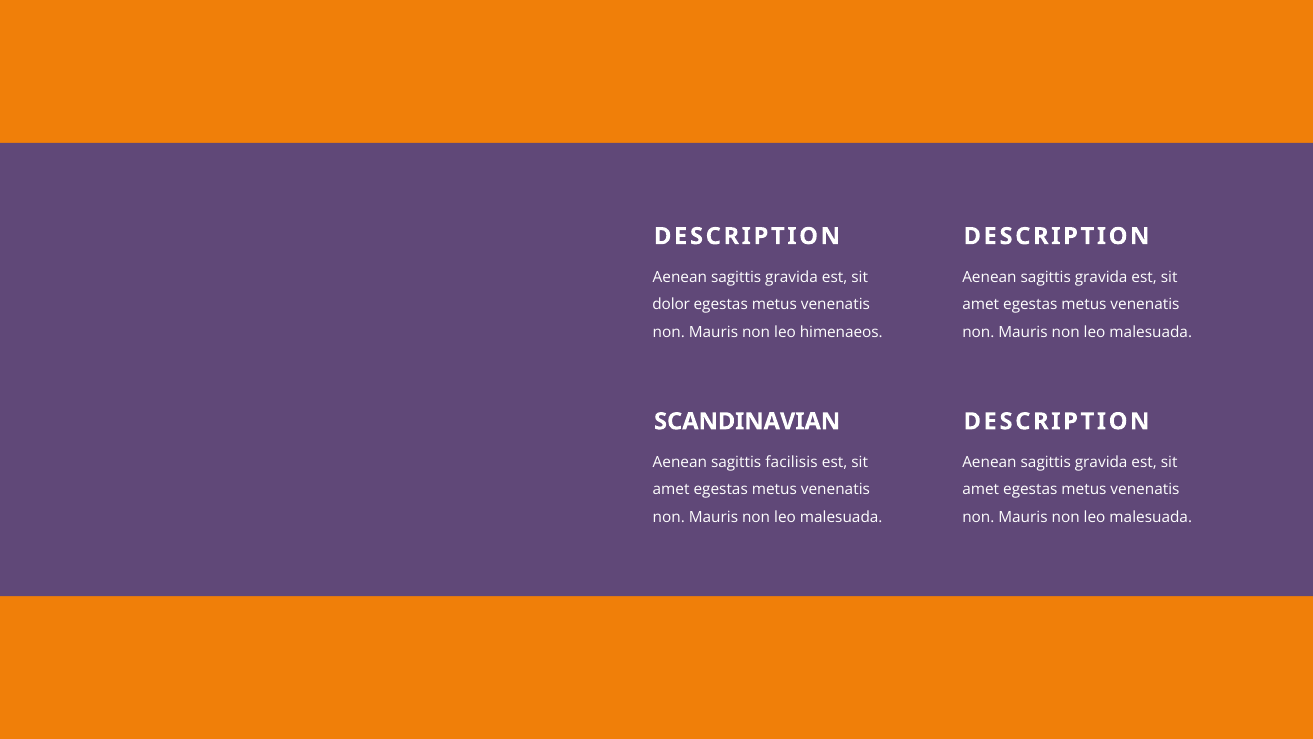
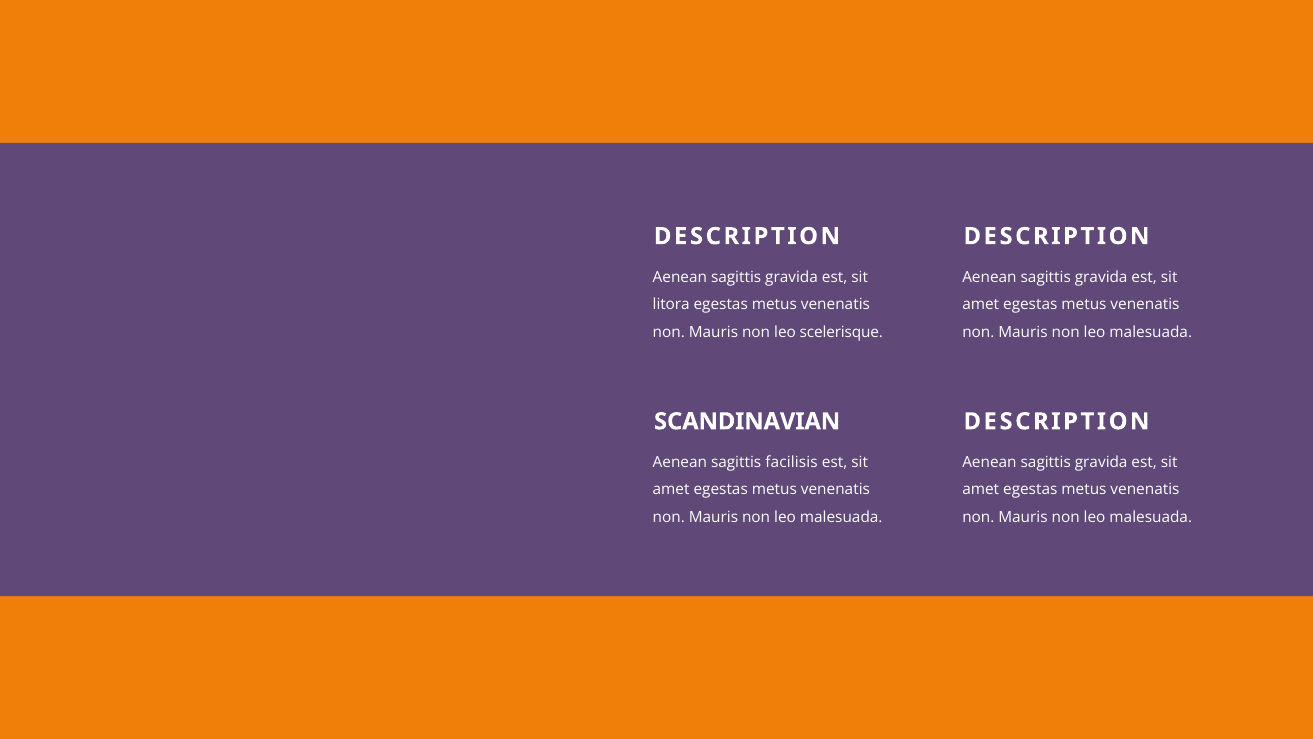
dolor: dolor -> litora
himenaeos: himenaeos -> scelerisque
